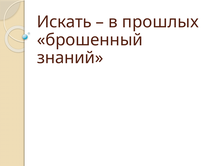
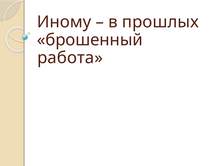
Искать: Искать -> Иному
знаний: знаний -> работа
